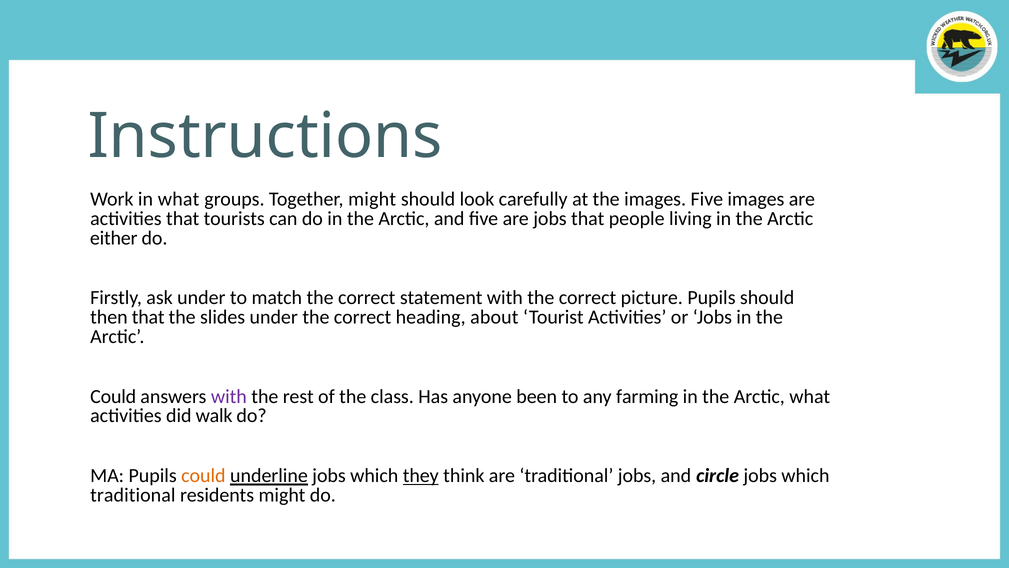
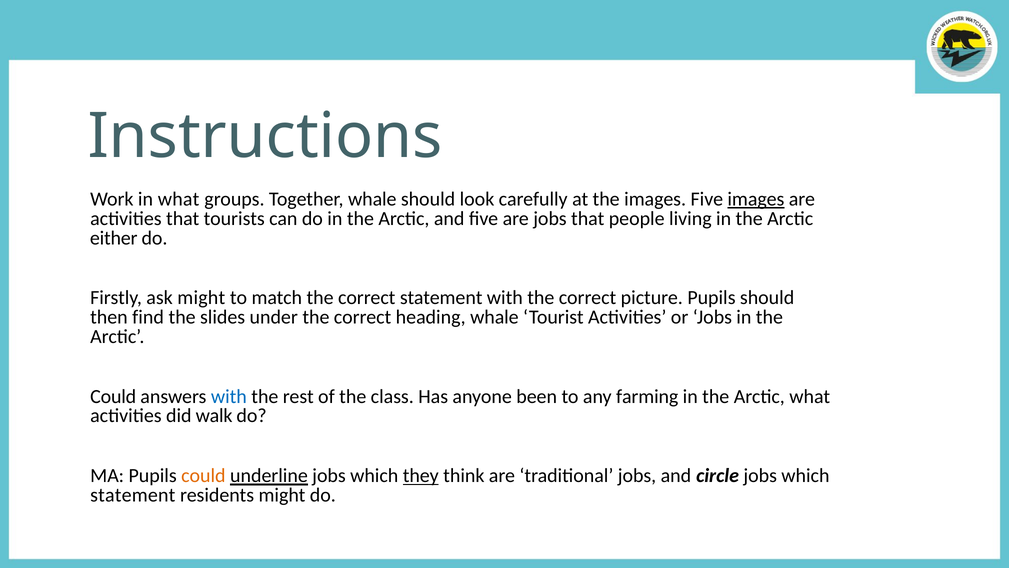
Together might: might -> whale
images at (756, 199) underline: none -> present
ask under: under -> might
then that: that -> find
heading about: about -> whale
with at (229, 396) colour: purple -> blue
traditional at (133, 495): traditional -> statement
